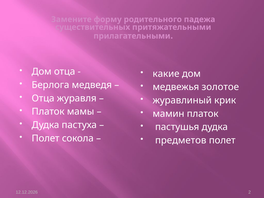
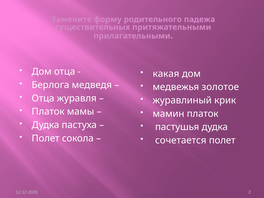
какие: какие -> какая
предметов: предметов -> сочетается
